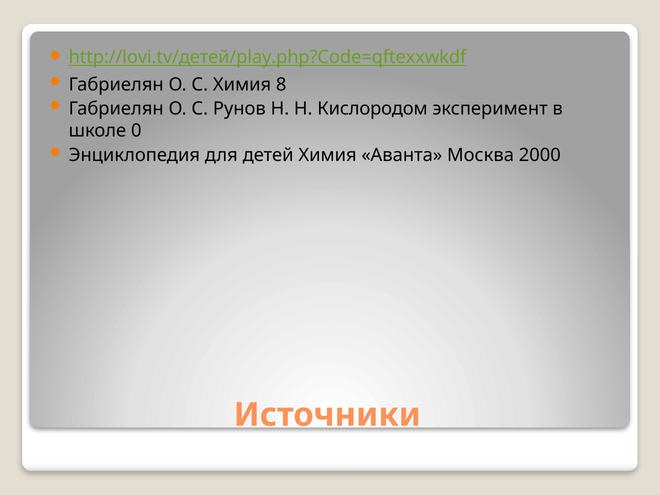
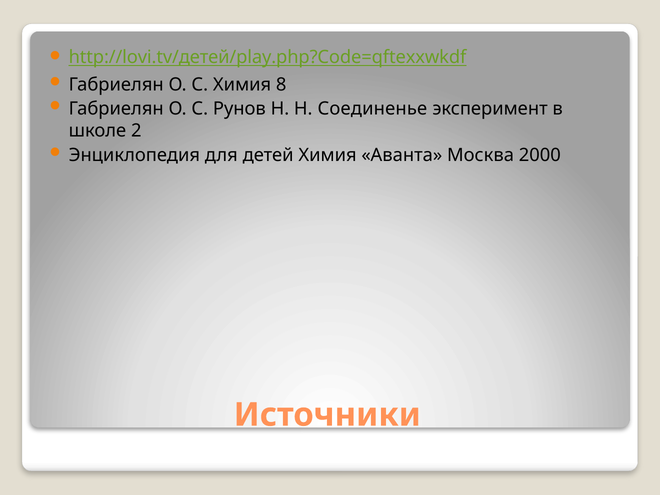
Кислородом: Кислородом -> Соединенье
0: 0 -> 2
